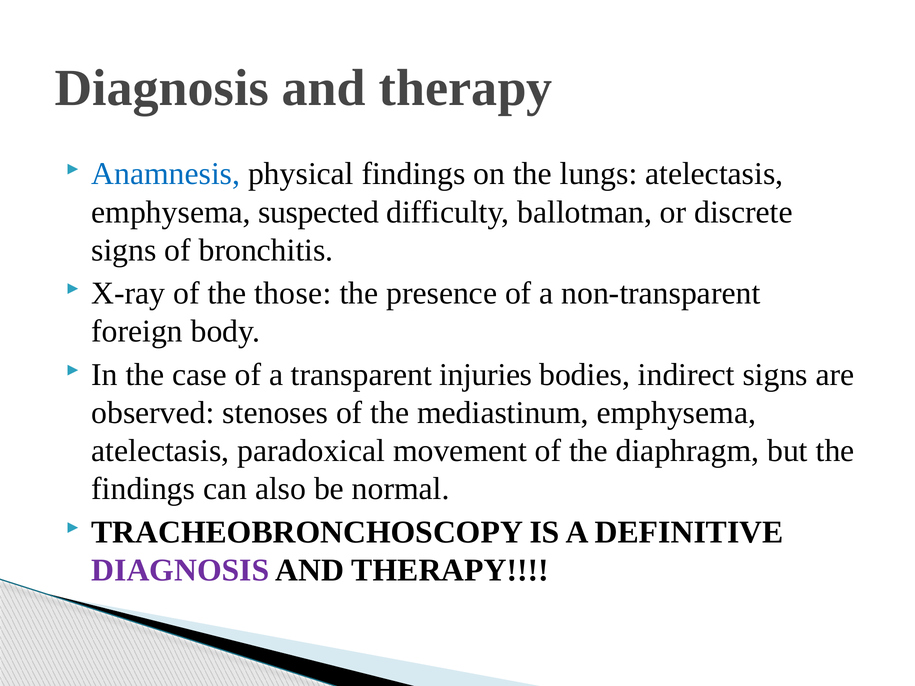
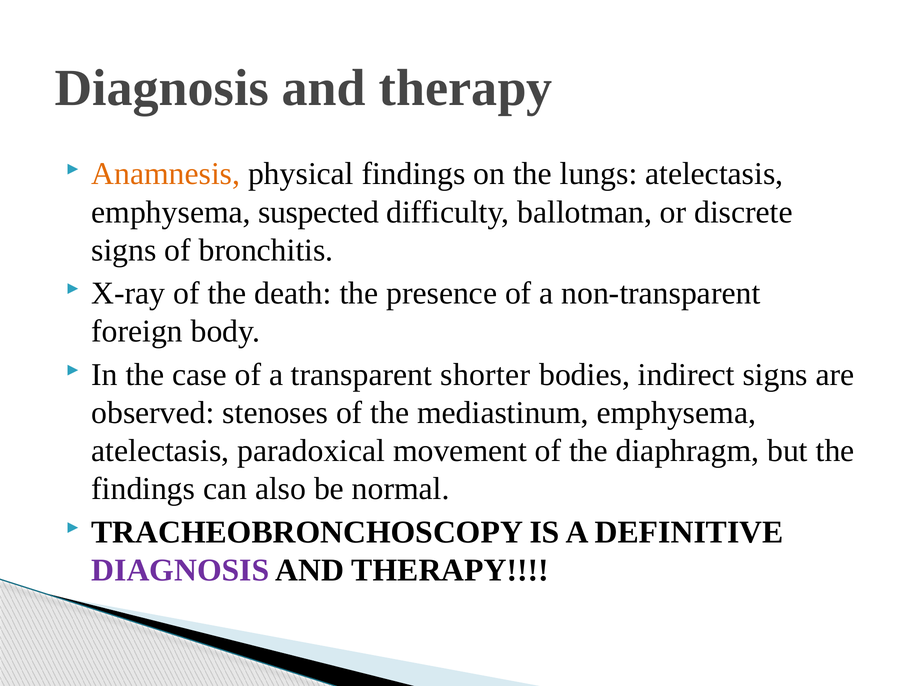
Anamnesis colour: blue -> orange
those: those -> death
injuries: injuries -> shorter
